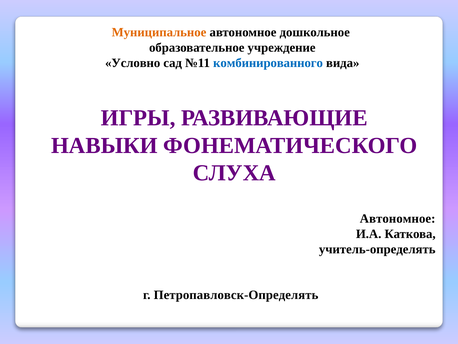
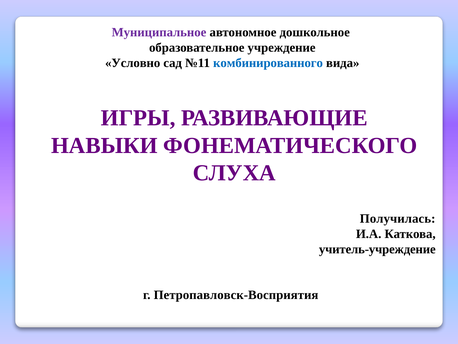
Муниципальное colour: orange -> purple
Автономное at (398, 218): Автономное -> Получилась
учитель-определять: учитель-определять -> учитель-учреждение
Петропавловск-Определять: Петропавловск-Определять -> Петропавловск-Восприятия
